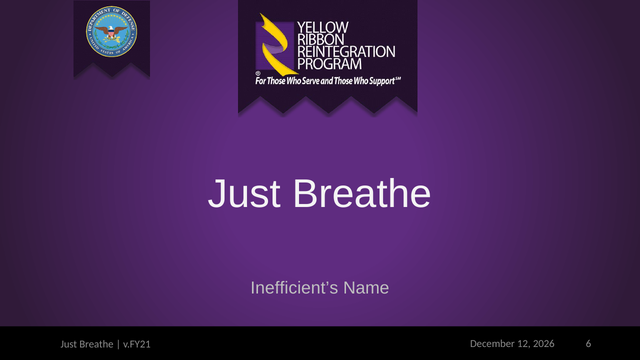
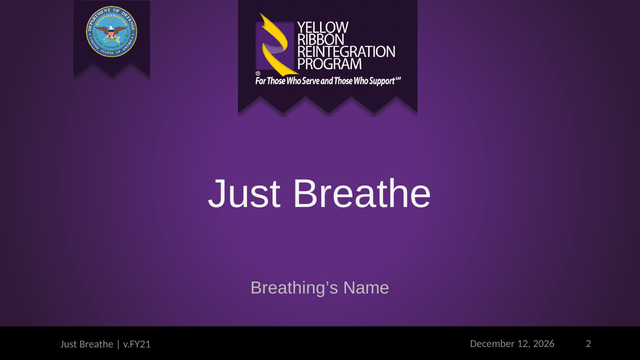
Inefficient’s: Inefficient’s -> Breathing’s
6: 6 -> 2
